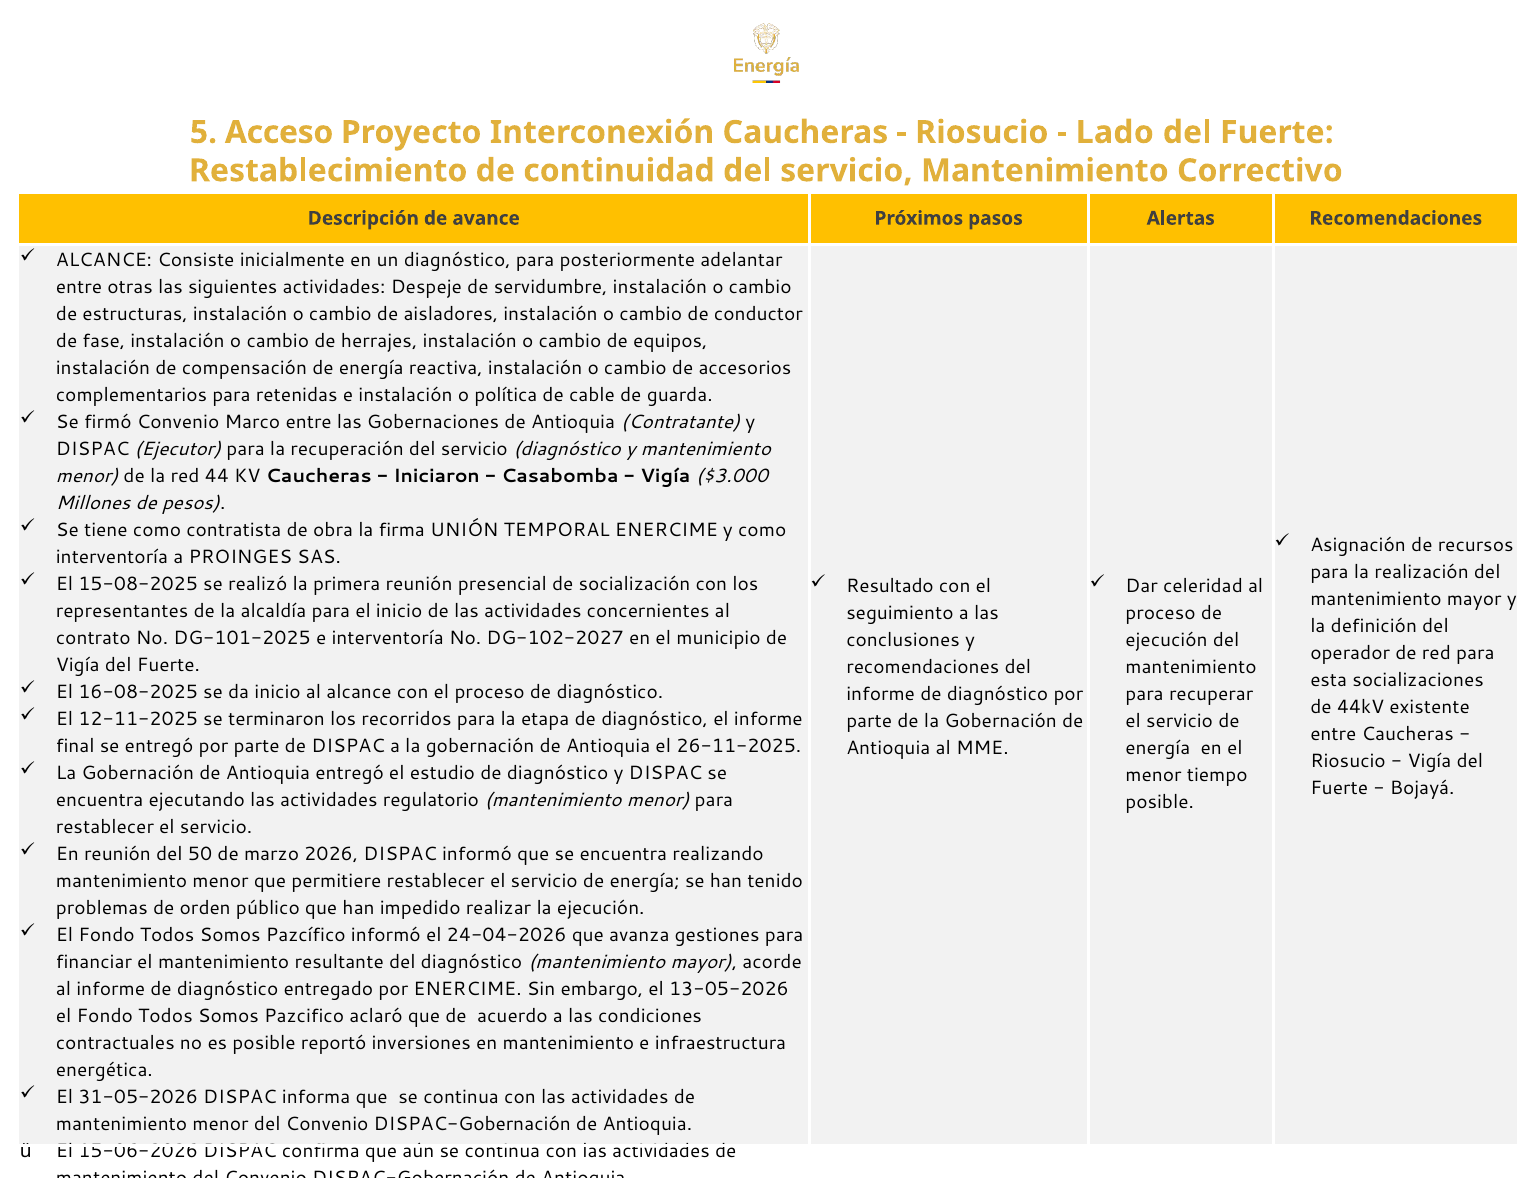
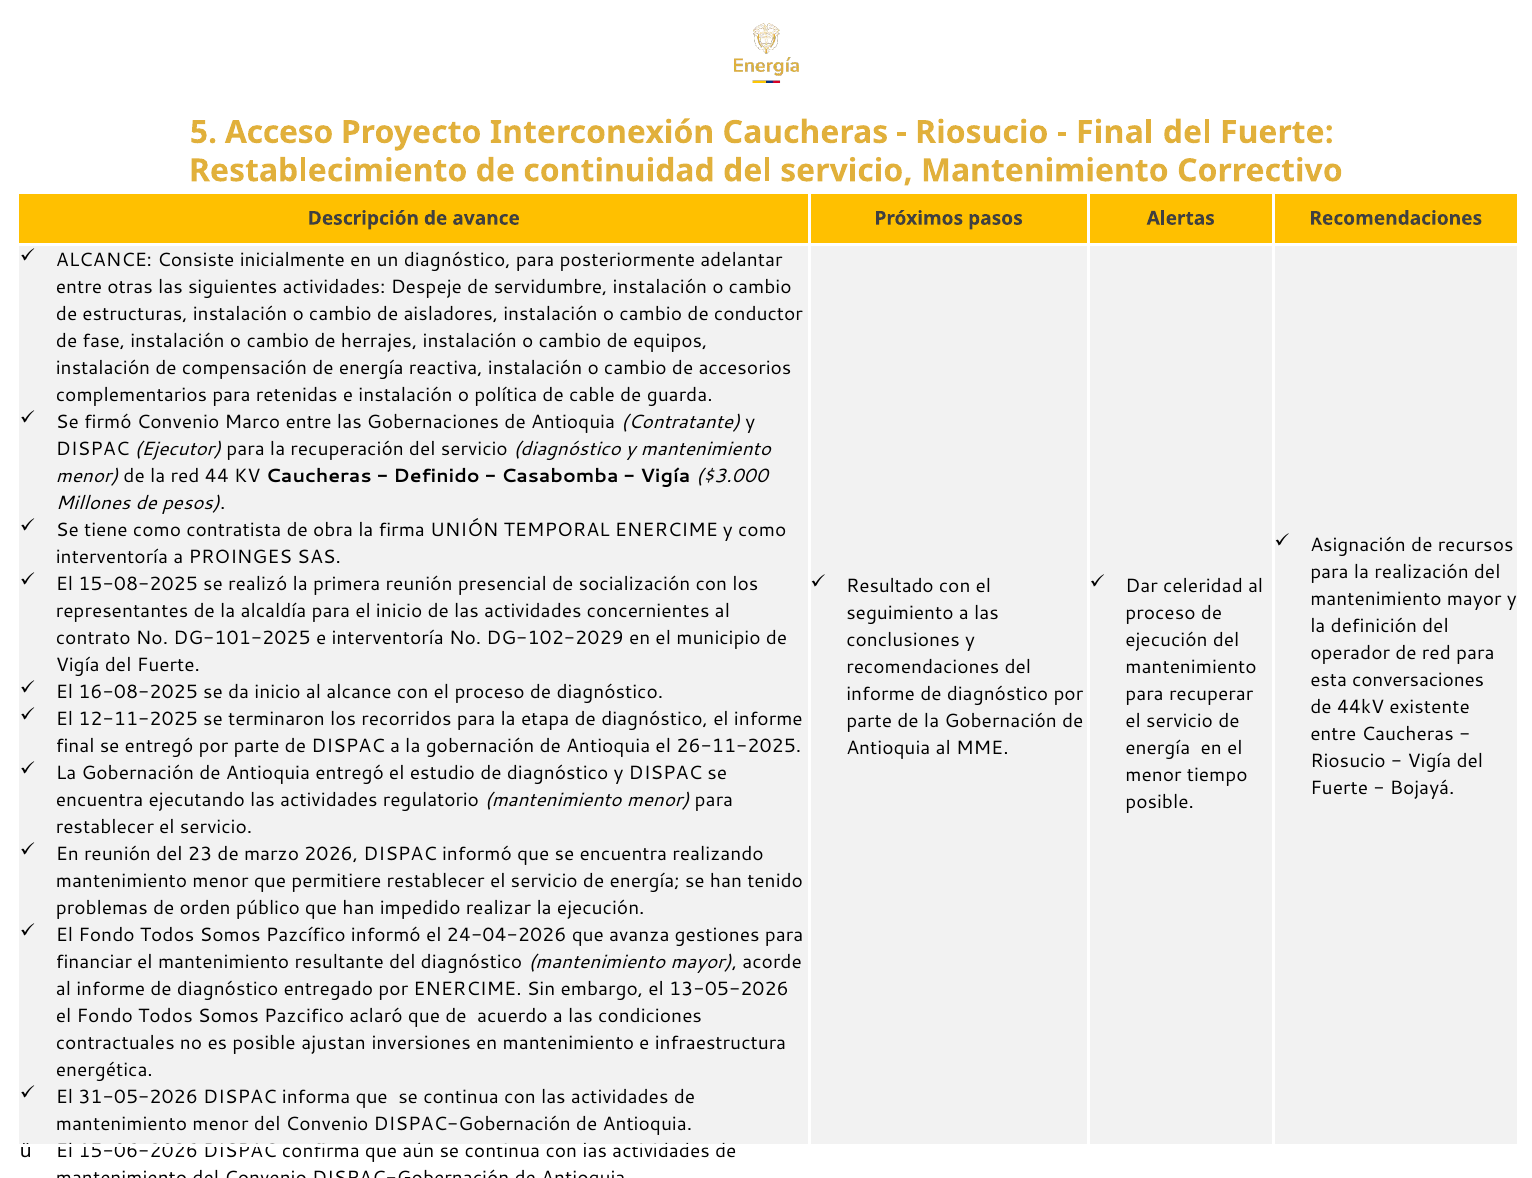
Lado at (1115, 132): Lado -> Final
Iniciaron: Iniciaron -> Definido
DG-102-2027: DG-102-2027 -> DG-102-2029
socializaciones: socializaciones -> conversaciones
50: 50 -> 23
reportó: reportó -> ajustan
